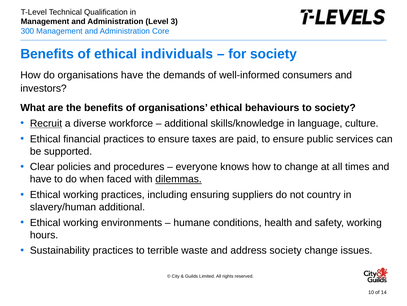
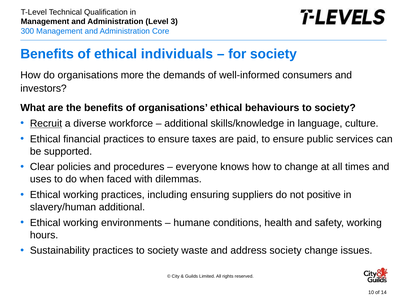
organisations have: have -> more
have at (41, 179): have -> uses
dilemmas underline: present -> none
country: country -> positive
practices to terrible: terrible -> society
